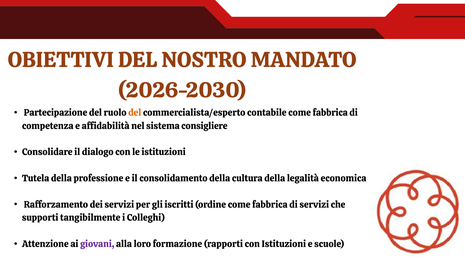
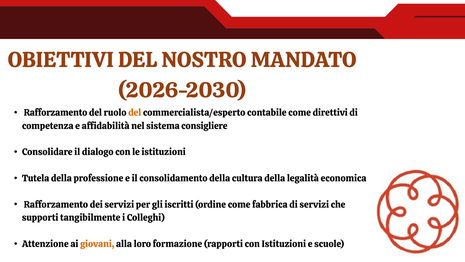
Partecipazione at (56, 113): Partecipazione -> Rafforzamento
contabile come fabbrica: fabbrica -> direttivi
giovani colour: purple -> orange
